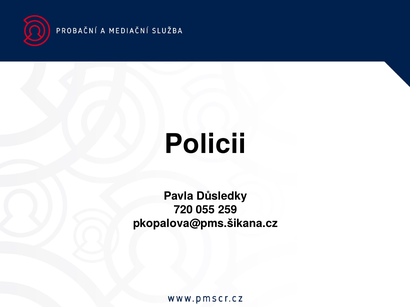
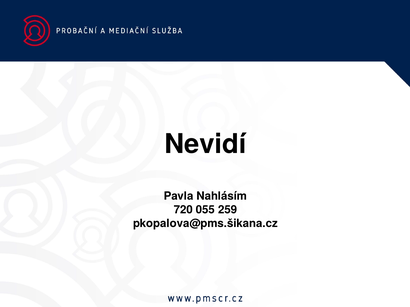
Policii: Policii -> Nevidí
Důsledky: Důsledky -> Nahlásím
